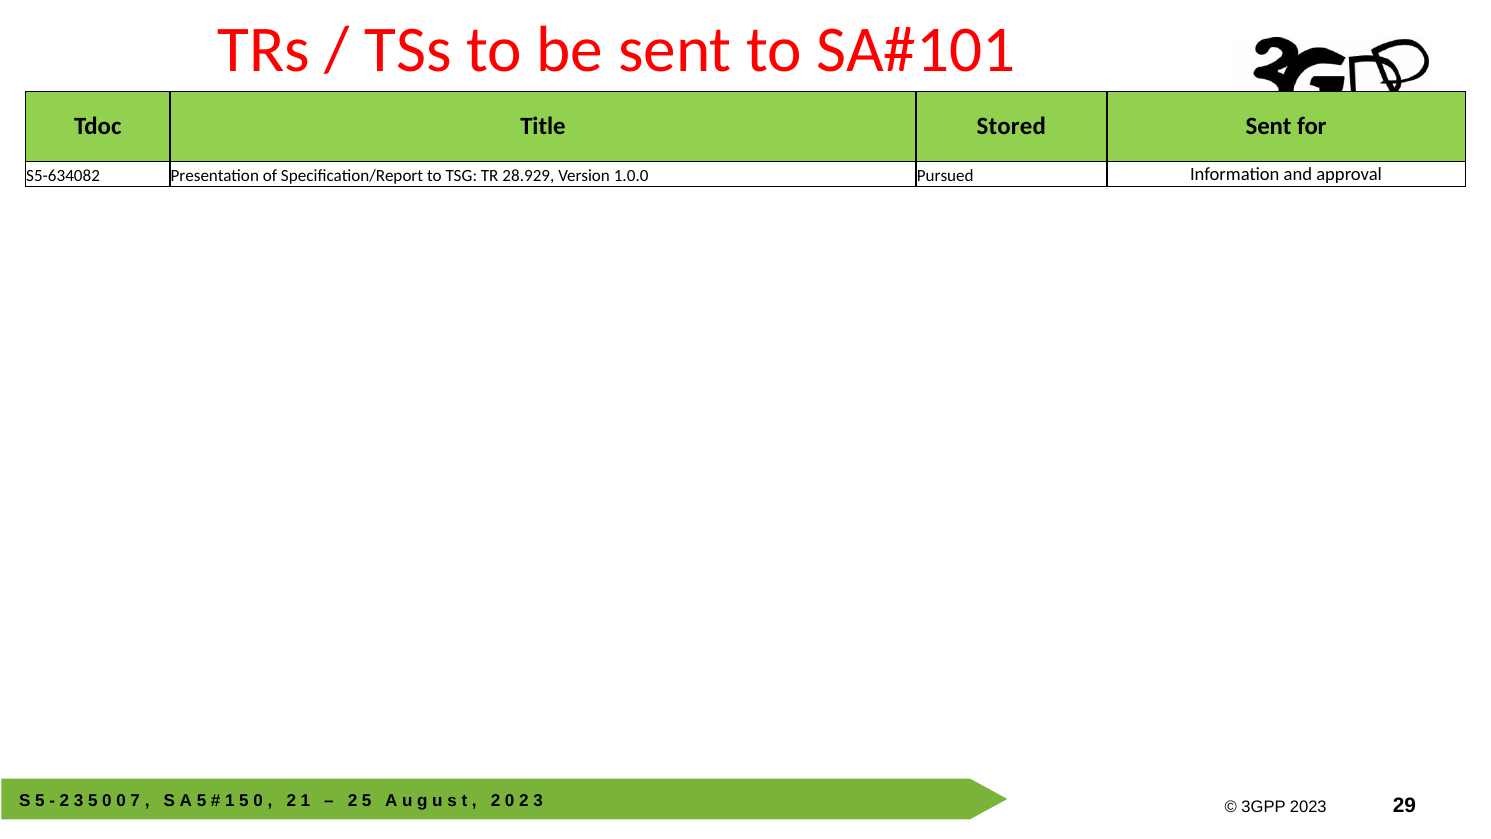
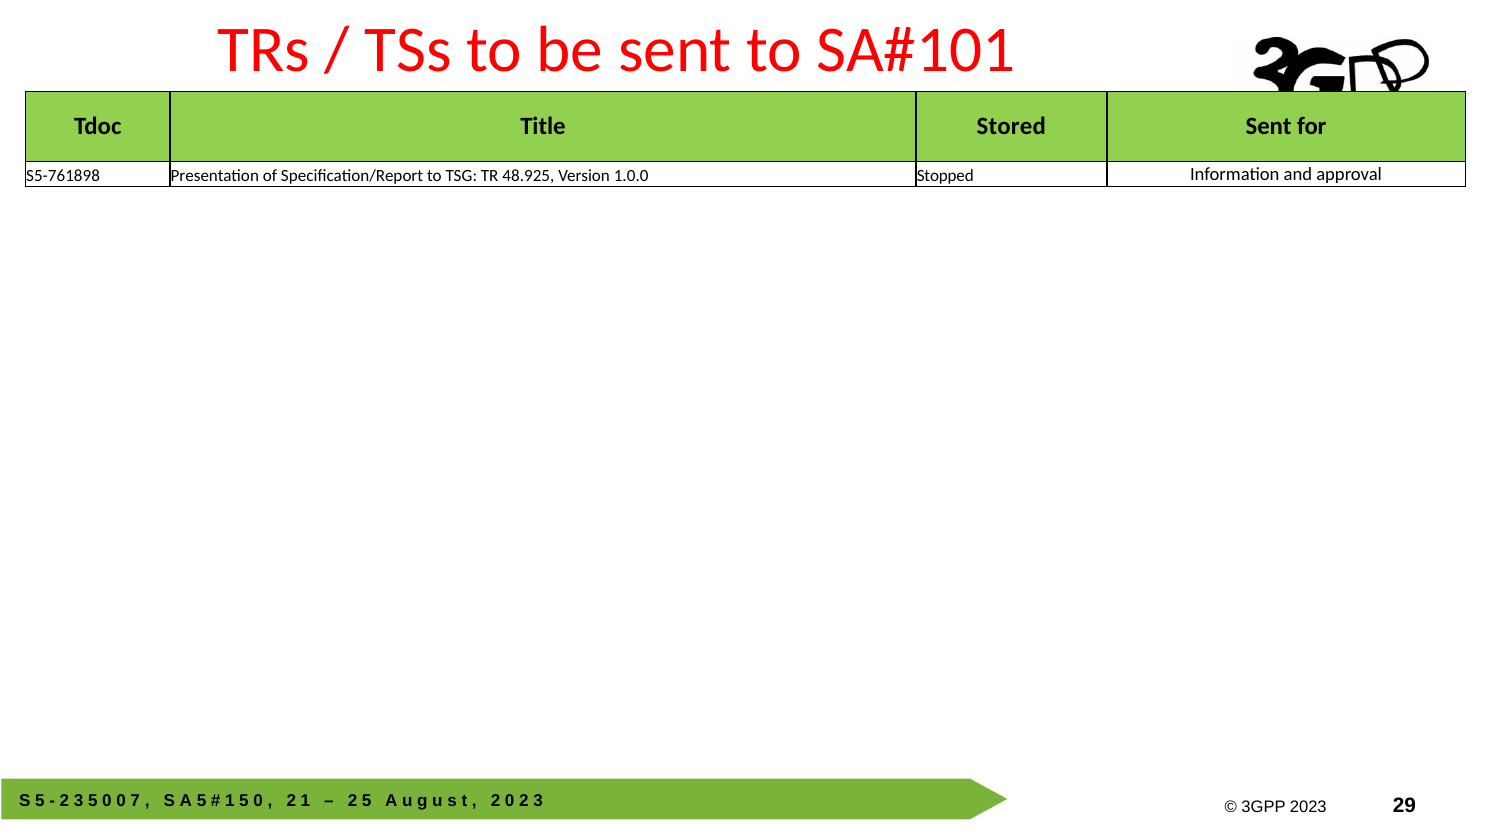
S5-634082: S5-634082 -> S5-761898
28.929: 28.929 -> 48.925
Pursued: Pursued -> Stopped
